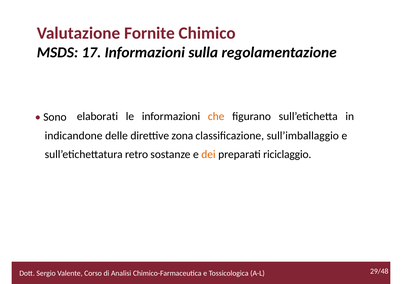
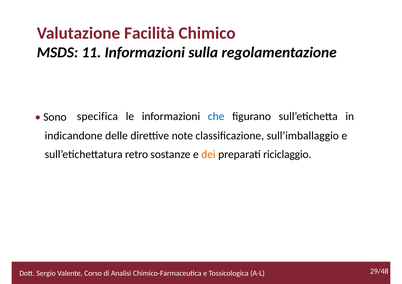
Fornite: Fornite -> Facilità
17: 17 -> 11
elaborati: elaborati -> specifica
che colour: orange -> blue
zona: zona -> note
